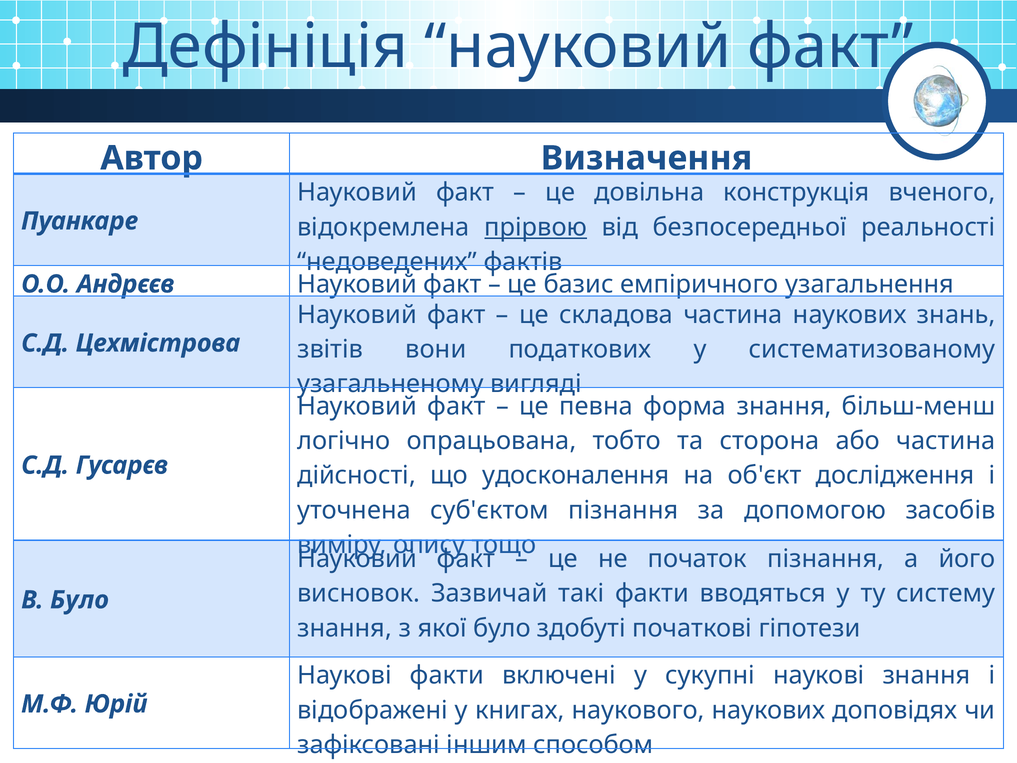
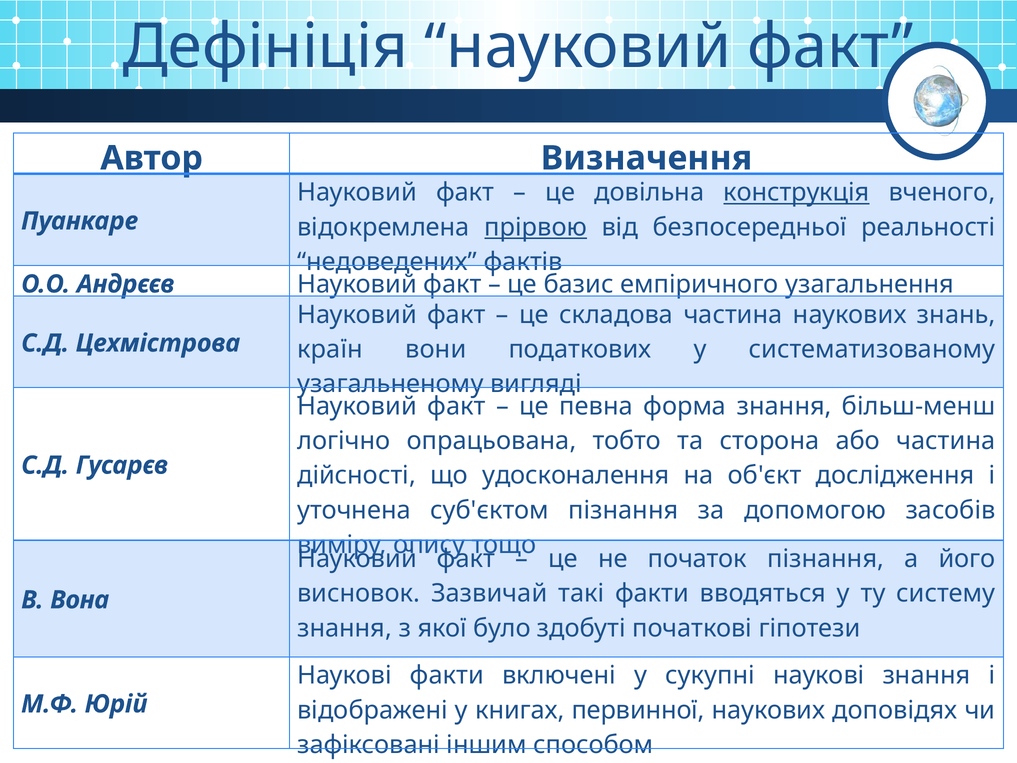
конструкція underline: none -> present
звітів: звітів -> країн
В Було: Було -> Вона
наукового: наукового -> первинної
